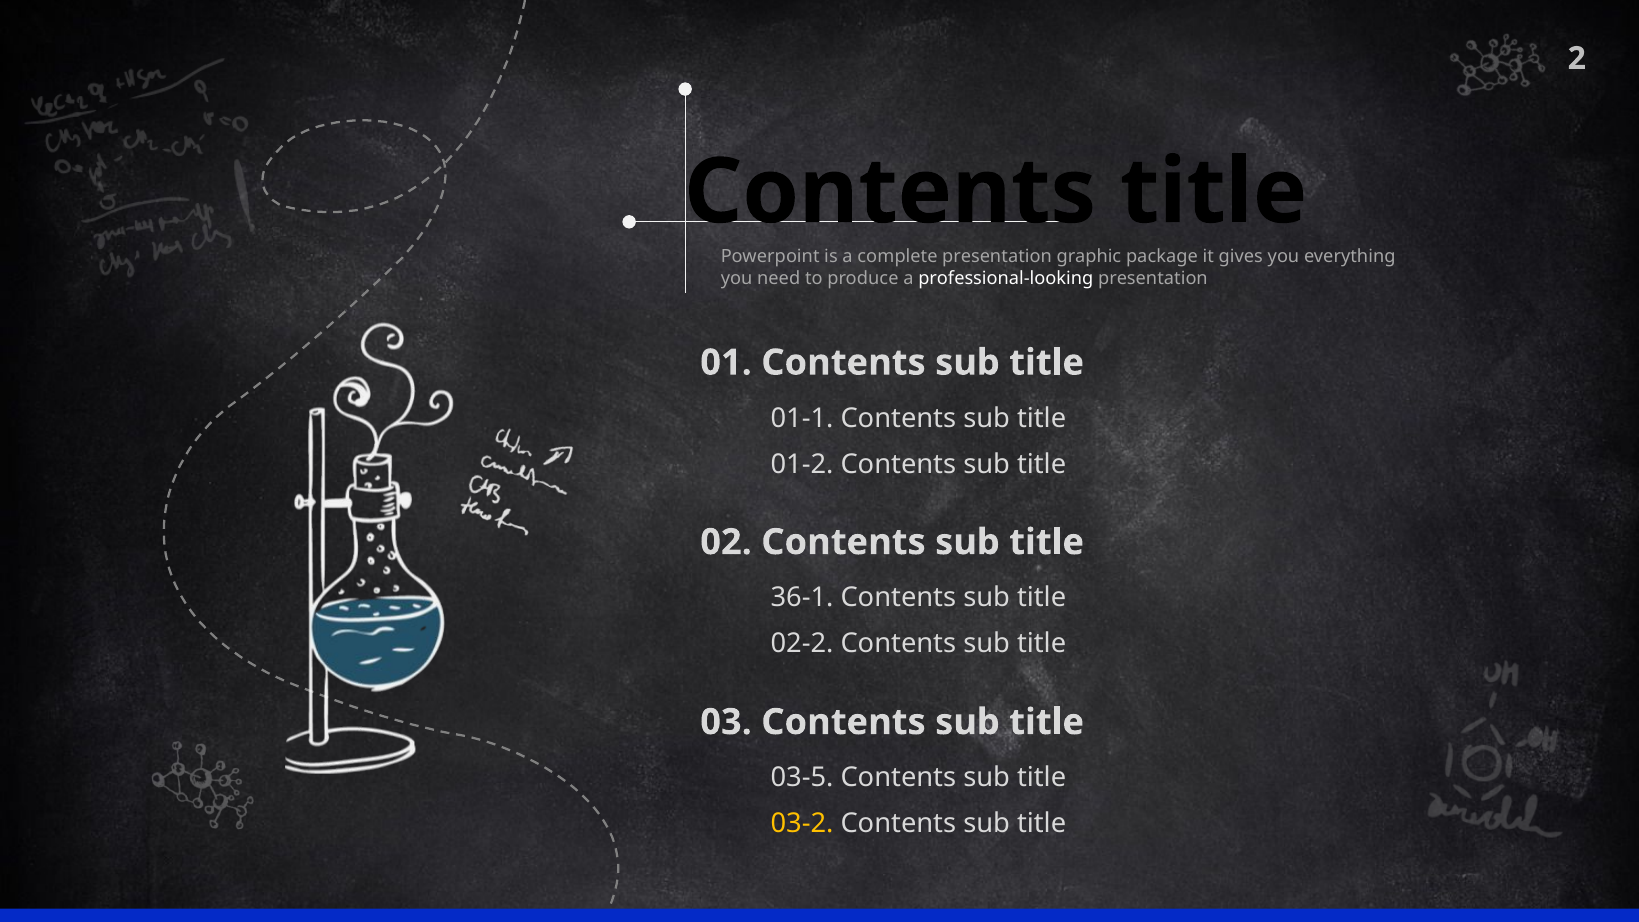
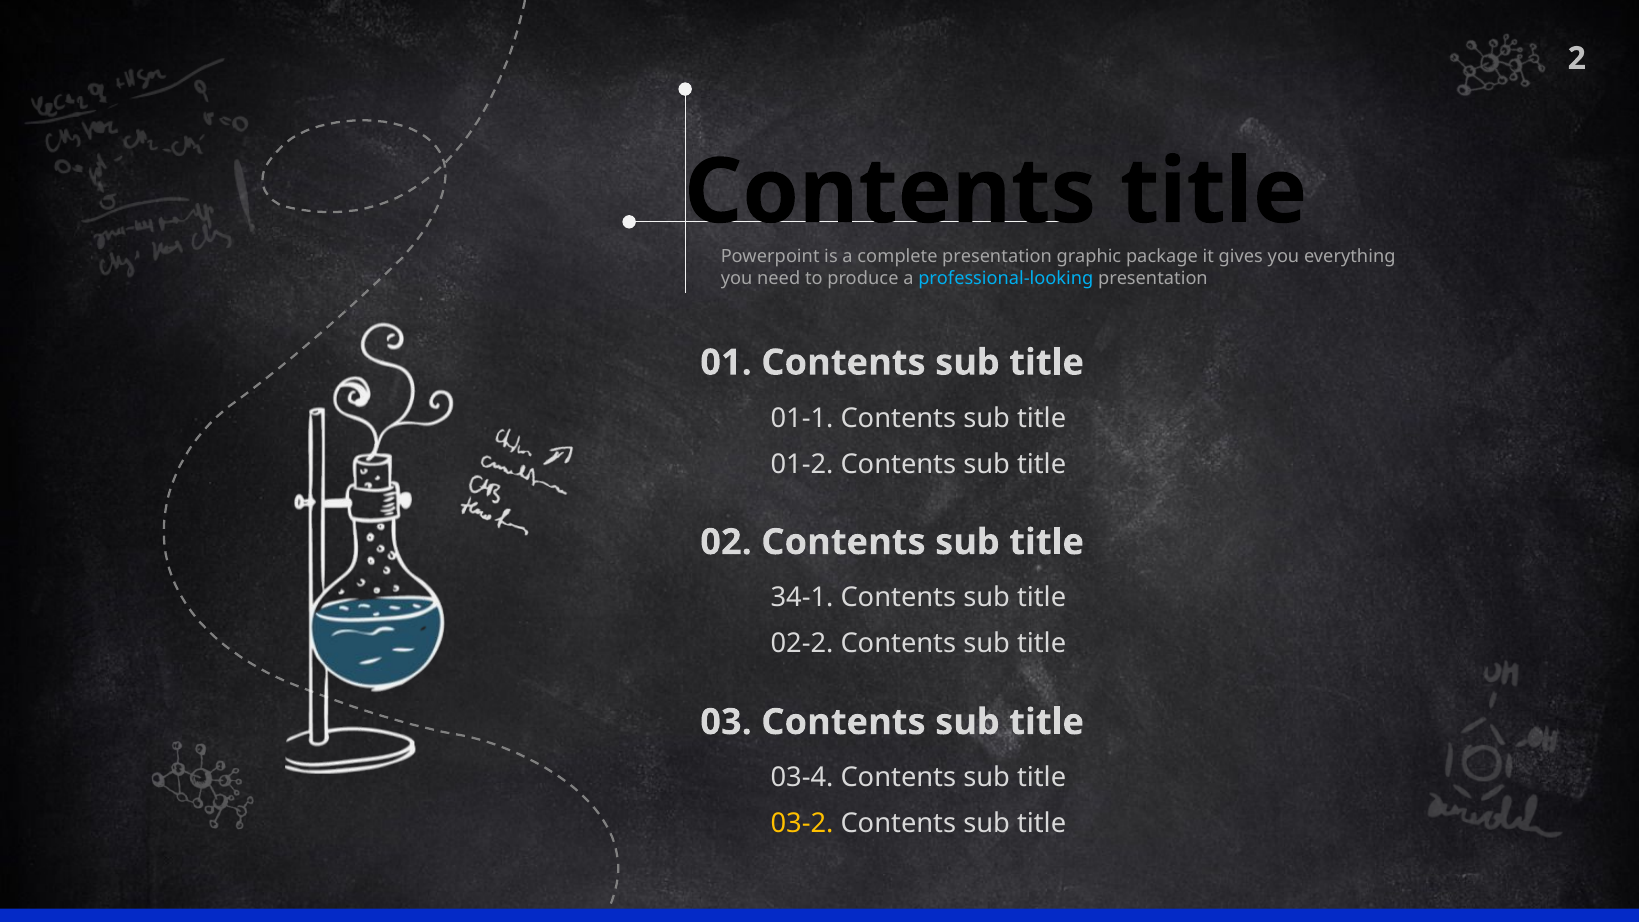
professional-looking colour: white -> light blue
36-1: 36-1 -> 34-1
03-5: 03-5 -> 03-4
